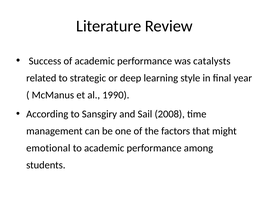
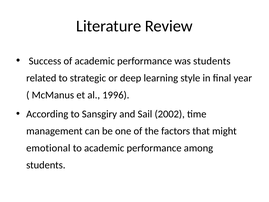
was catalysts: catalysts -> students
1990: 1990 -> 1996
2008: 2008 -> 2002
